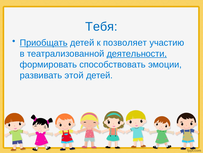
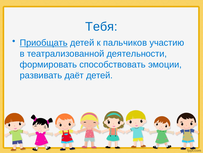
позволяет: позволяет -> пальчиков
деятельности underline: present -> none
этой: этой -> даёт
